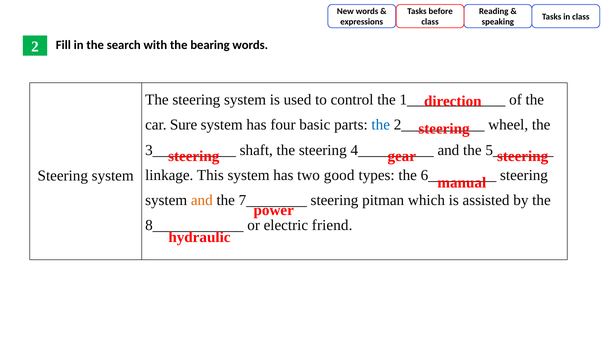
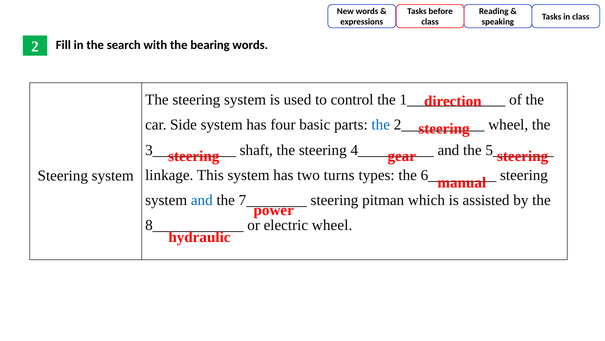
Sure: Sure -> Side
good: good -> turns
and at (202, 200) colour: orange -> blue
electric friend: friend -> wheel
